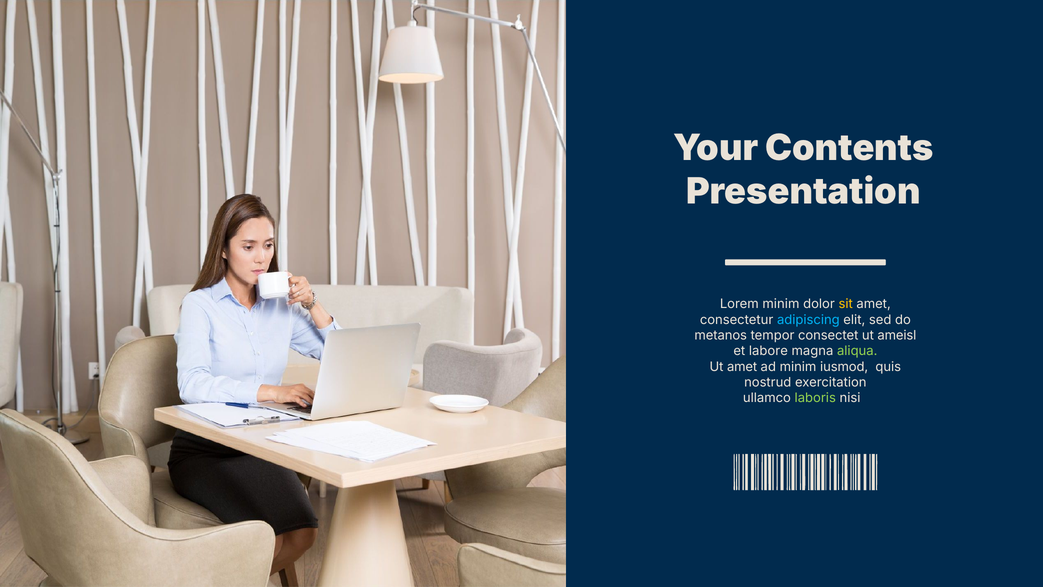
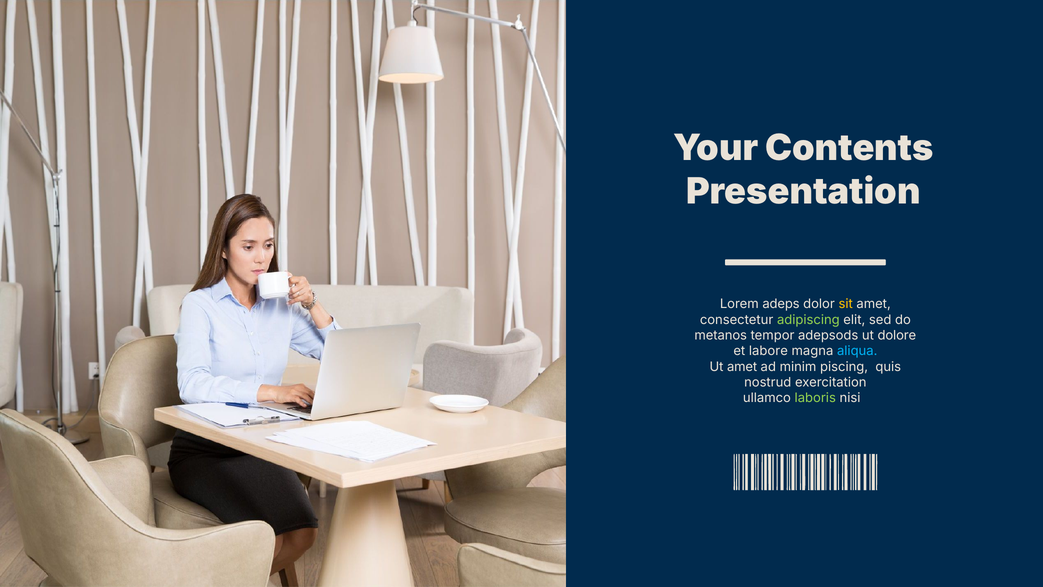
Lorem minim: minim -> adeps
adipiscing colour: light blue -> light green
consectet: consectet -> adepsods
ameisl: ameisl -> dolore
aliqua colour: light green -> light blue
iusmod: iusmod -> piscing
